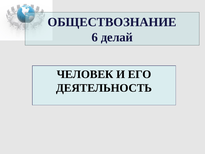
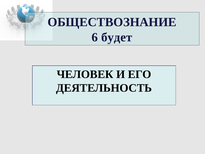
делай: делай -> будет
